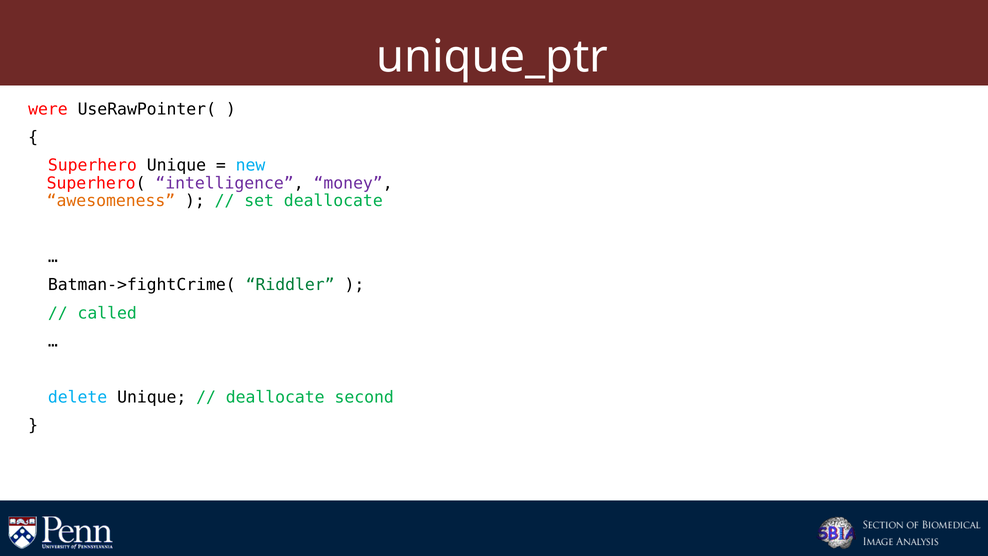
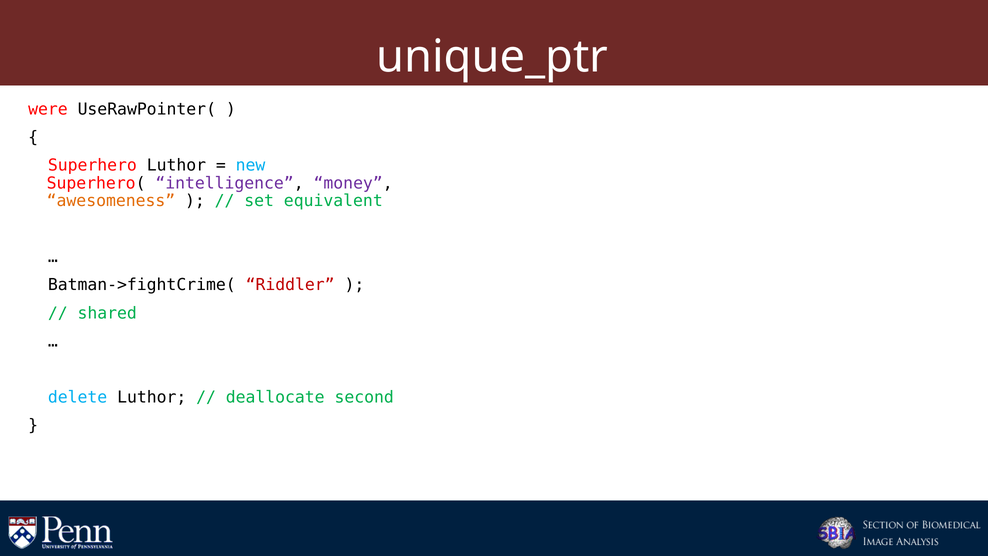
Superhero Unique: Unique -> Luthor
set deallocate: deallocate -> equivalent
Riddler colour: green -> red
called: called -> shared
delete Unique: Unique -> Luthor
